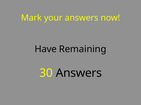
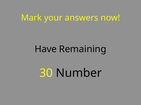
30 Answers: Answers -> Number
